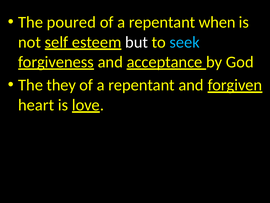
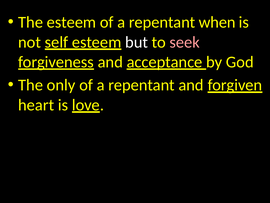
The poured: poured -> esteem
seek colour: light blue -> pink
they: they -> only
